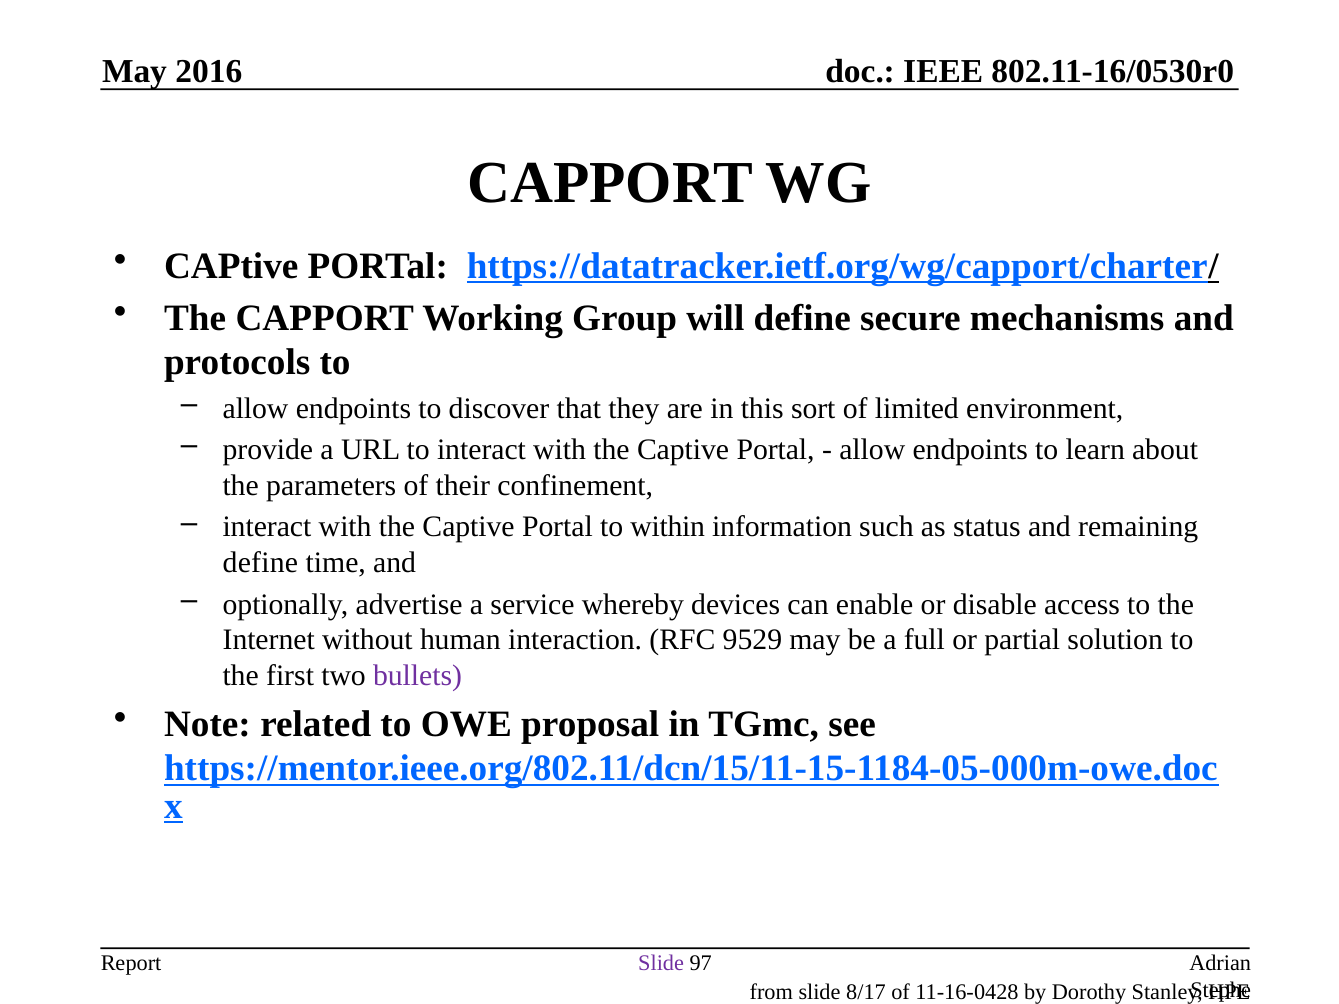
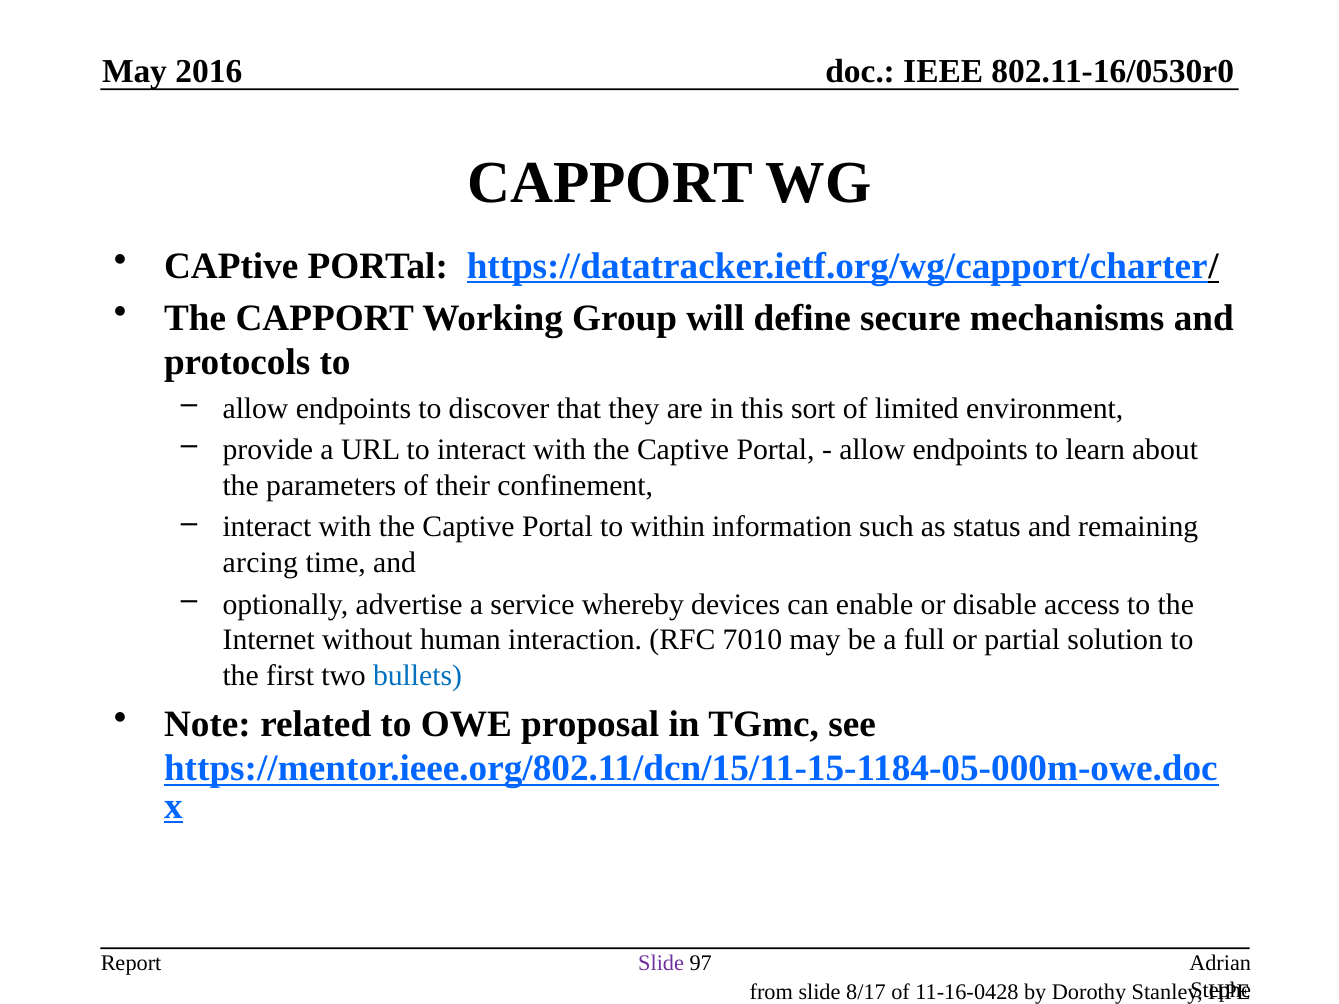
define at (260, 563): define -> arcing
9529: 9529 -> 7010
bullets colour: purple -> blue
